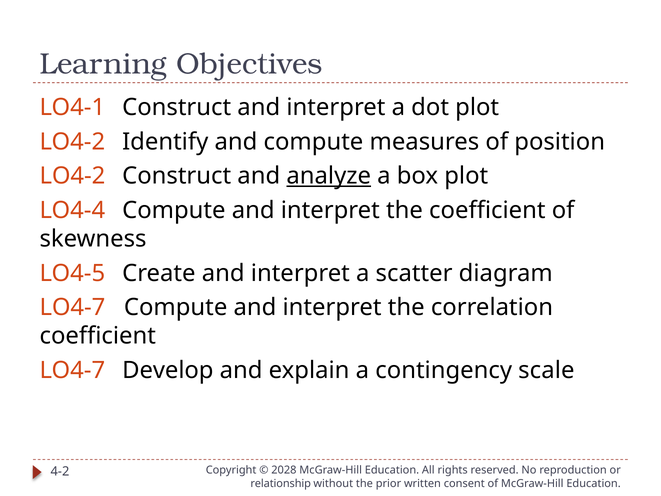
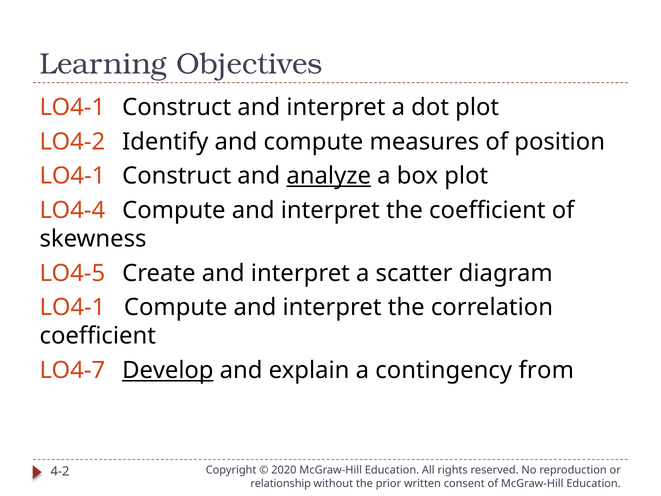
LO4-2 at (72, 176): LO4-2 -> LO4-1
LO4-7 at (72, 307): LO4-7 -> LO4-1
Develop underline: none -> present
scale: scale -> from
2028: 2028 -> 2020
